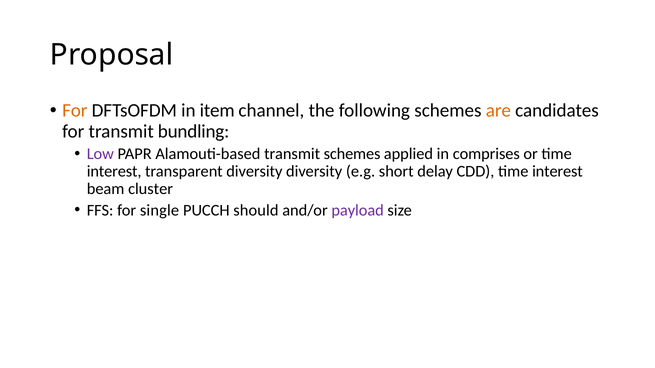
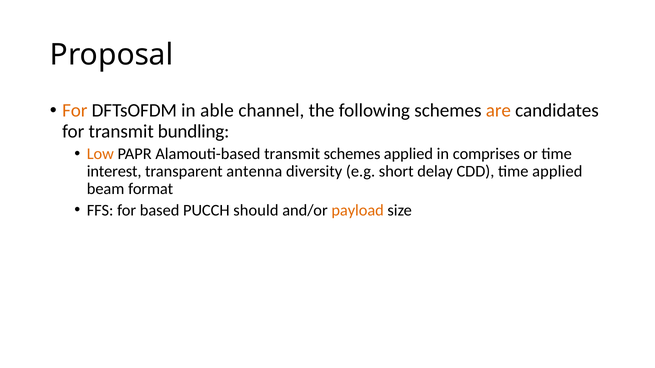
item: item -> able
Low colour: purple -> orange
transparent diversity: diversity -> antenna
CDD time interest: interest -> applied
cluster: cluster -> format
single: single -> based
payload colour: purple -> orange
